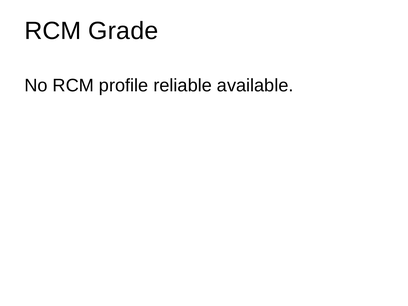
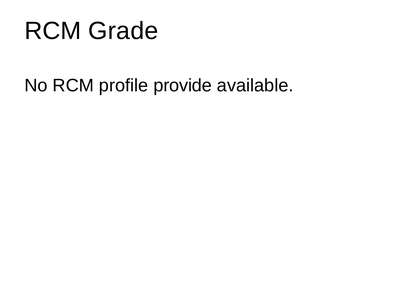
reliable: reliable -> provide
